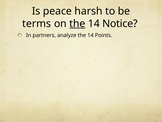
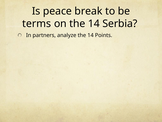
harsh: harsh -> break
the at (77, 24) underline: present -> none
Notice: Notice -> Serbia
